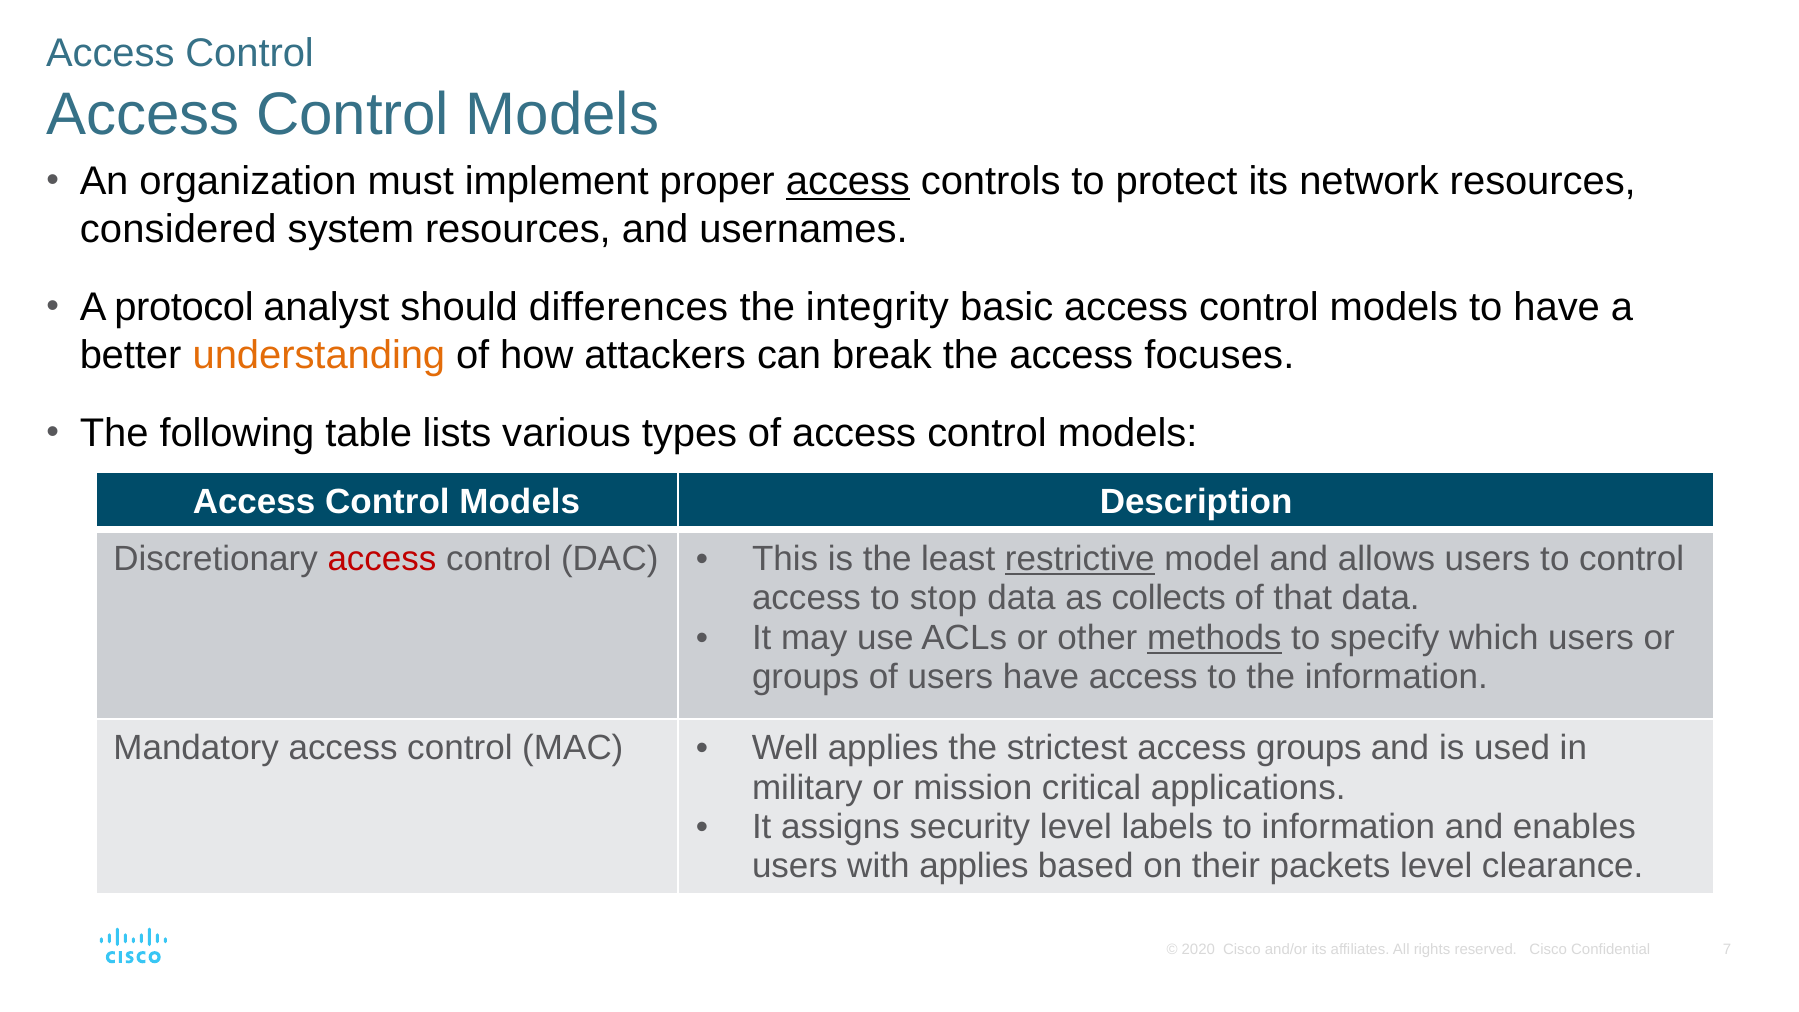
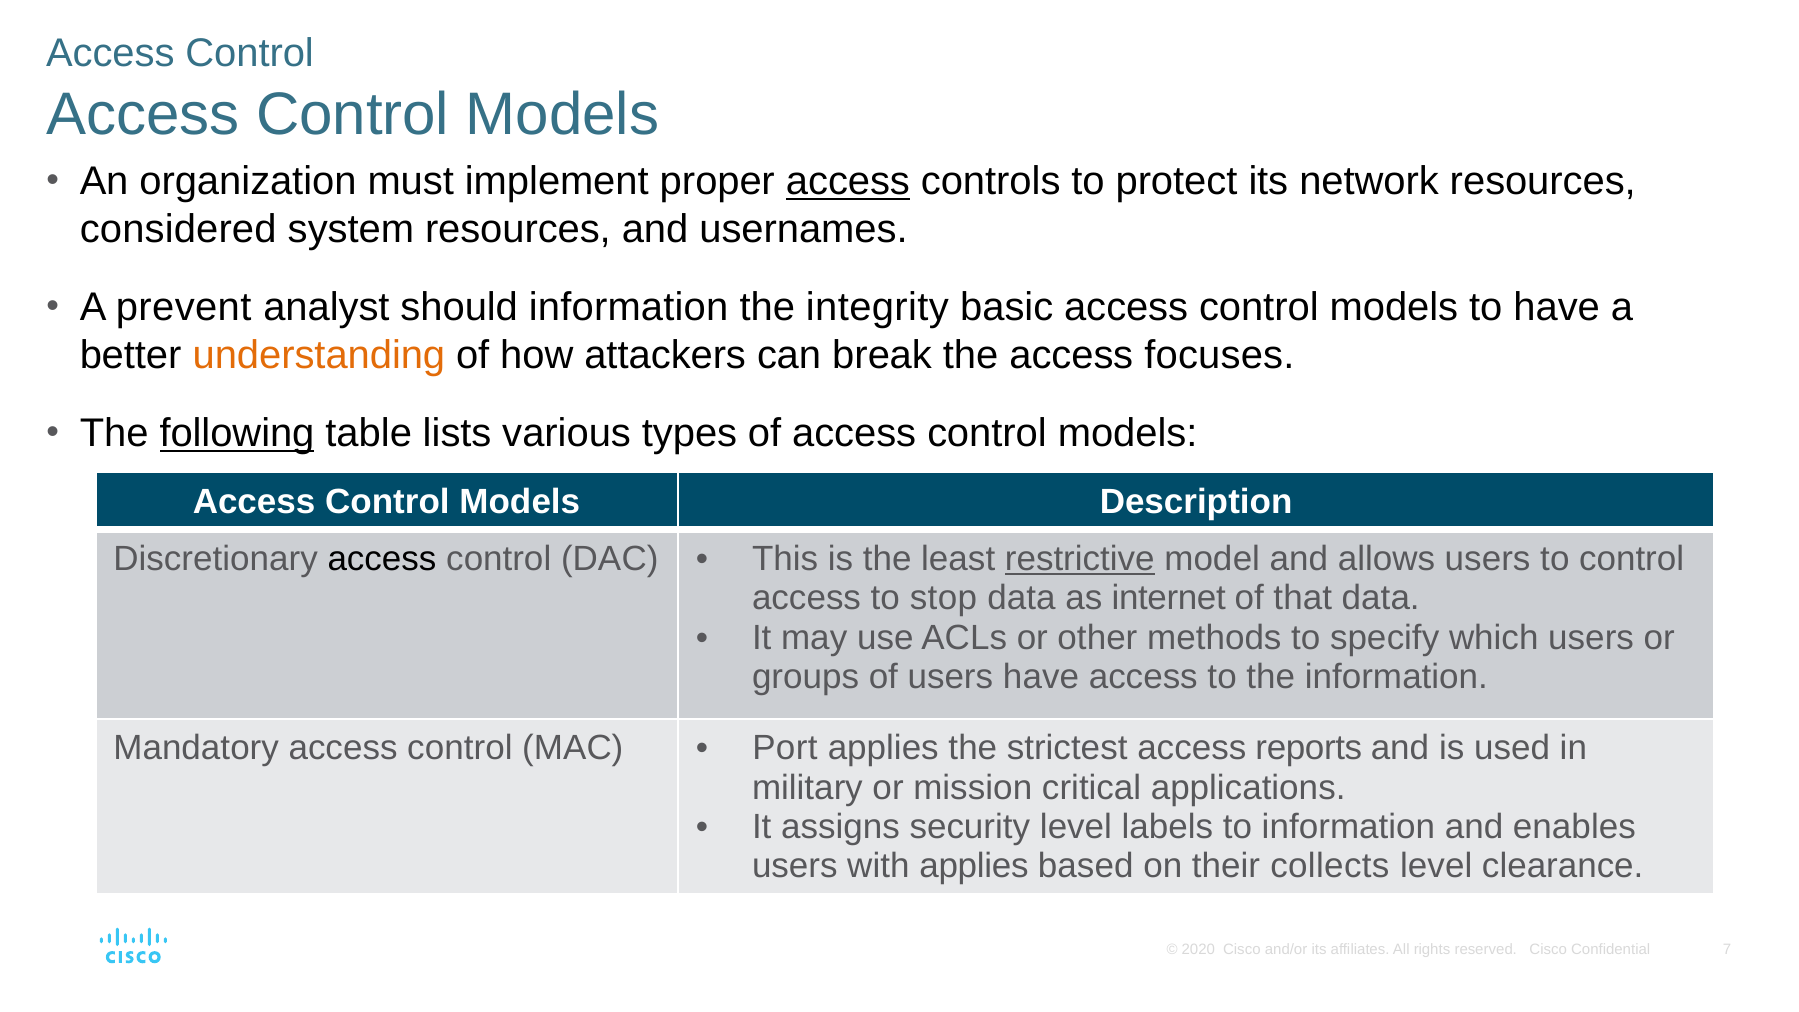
protocol: protocol -> prevent
should differences: differences -> information
following underline: none -> present
access at (382, 559) colour: red -> black
collects: collects -> internet
methods underline: present -> none
Well: Well -> Port
access groups: groups -> reports
packets: packets -> collects
